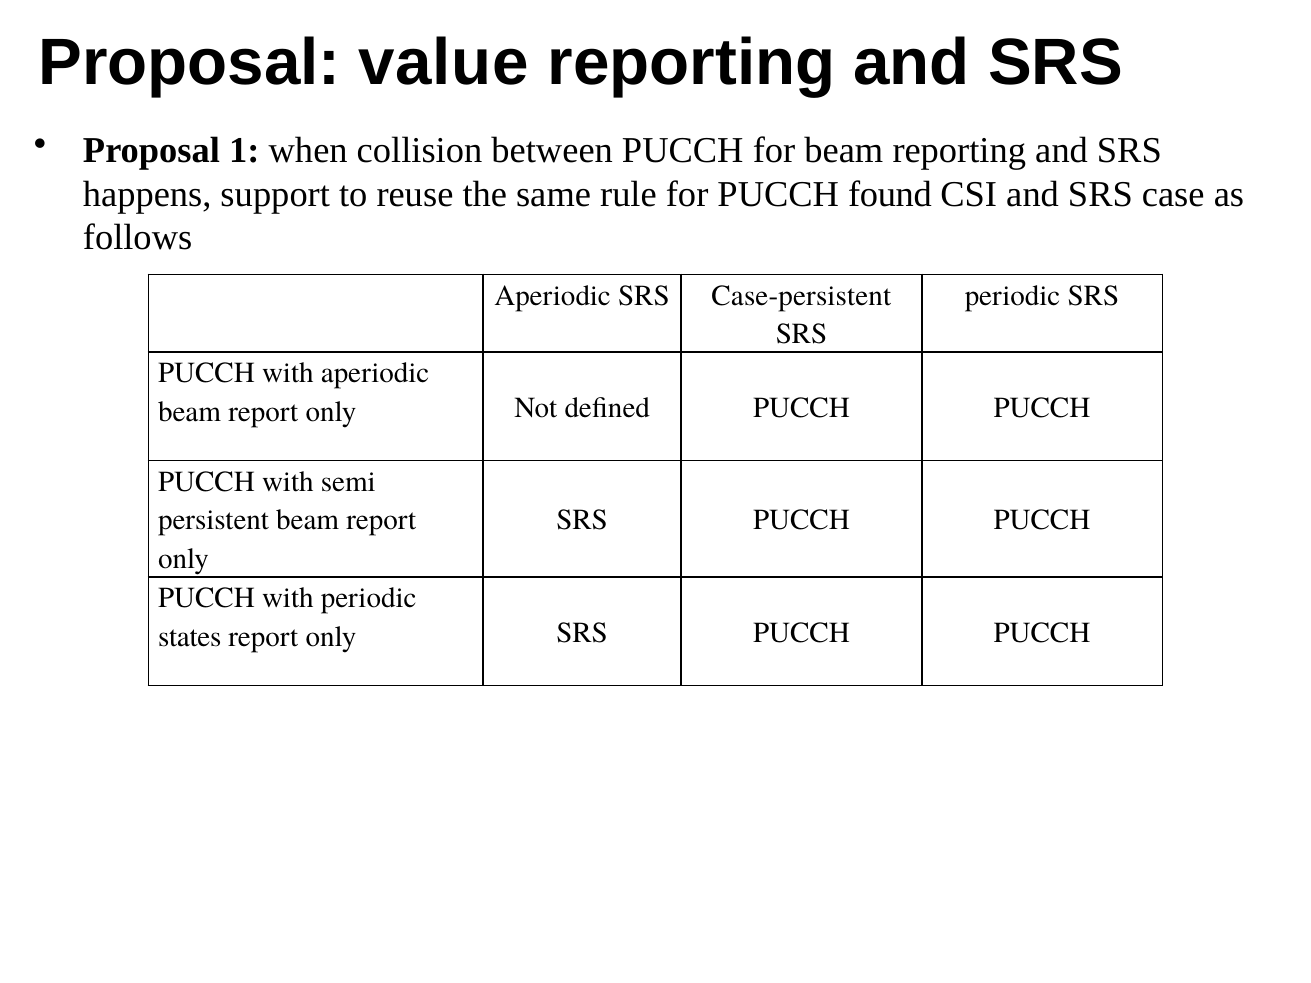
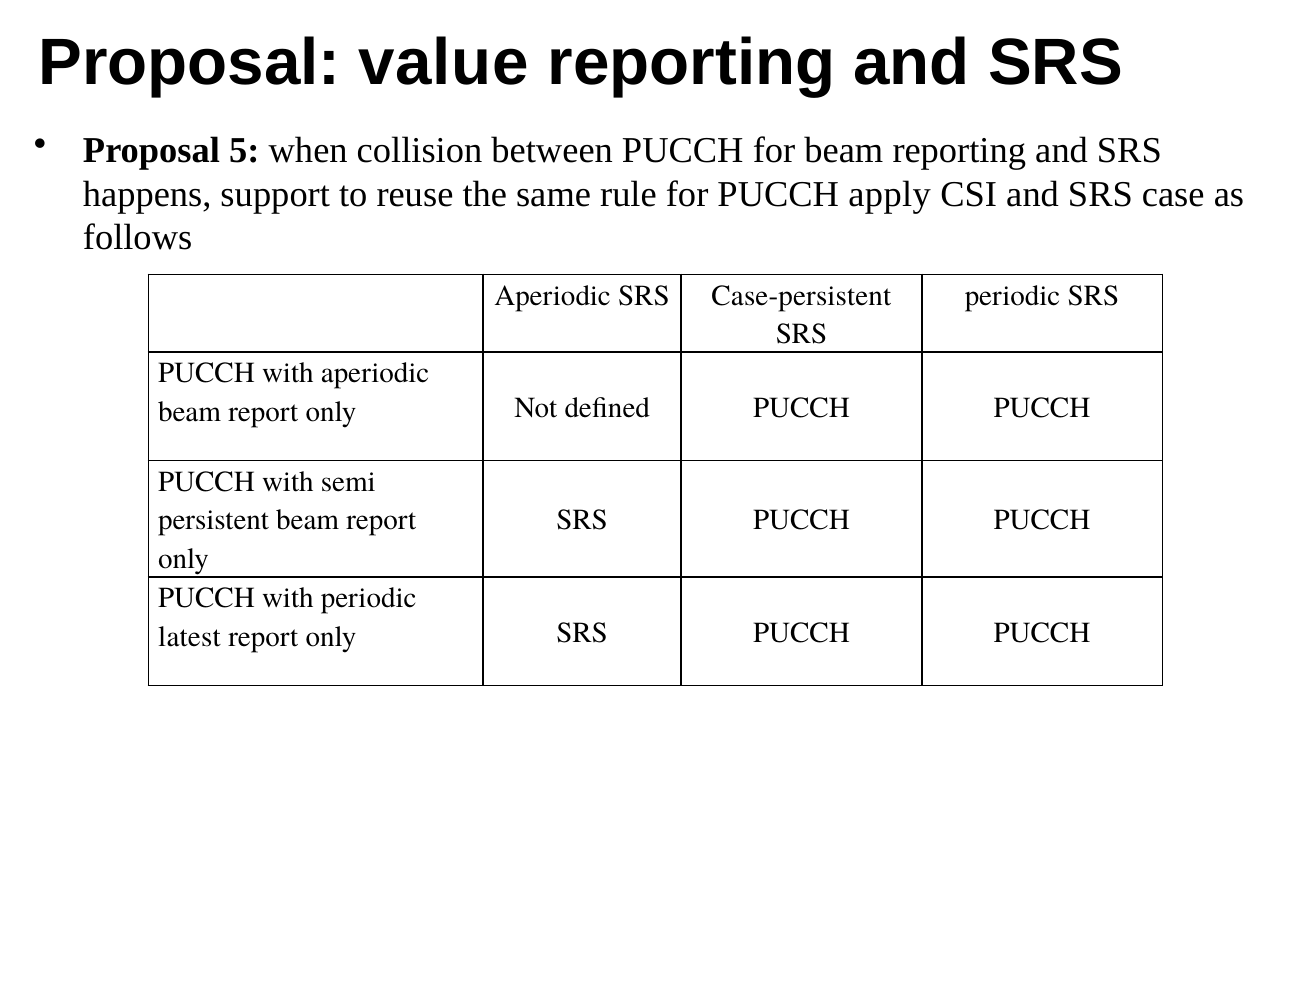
1: 1 -> 5
found: found -> apply
states: states -> latest
